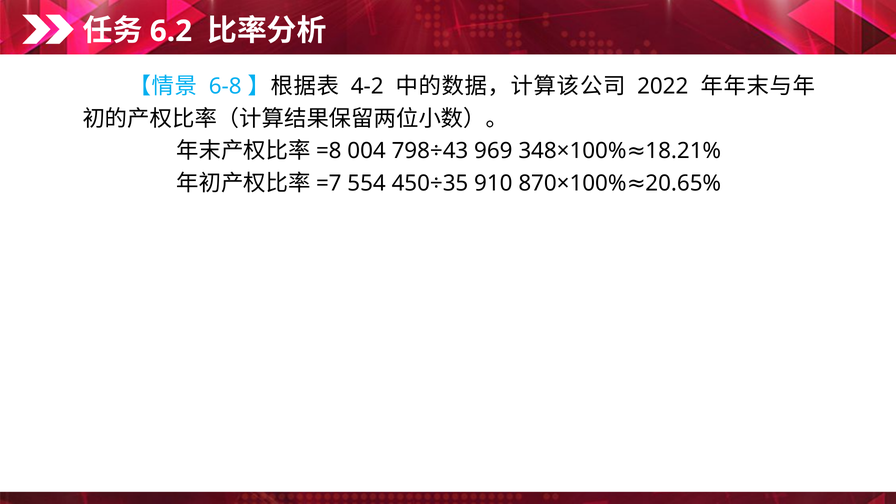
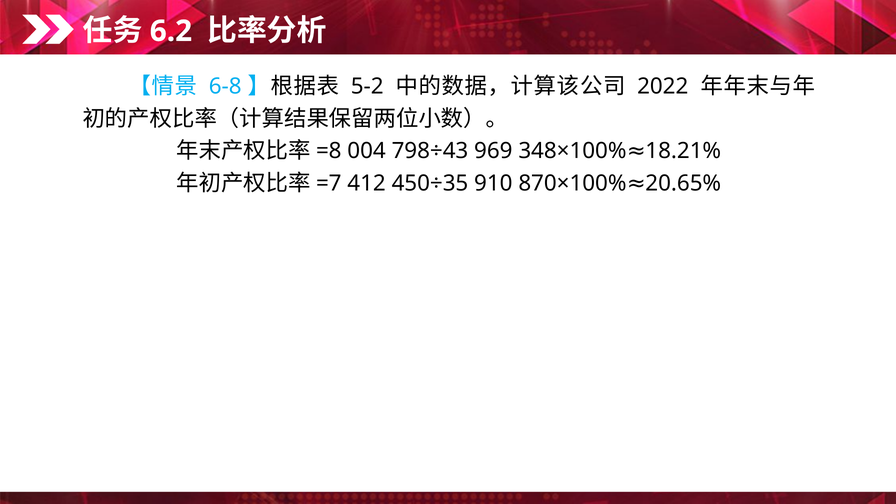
4-2: 4-2 -> 5-2
554: 554 -> 412
